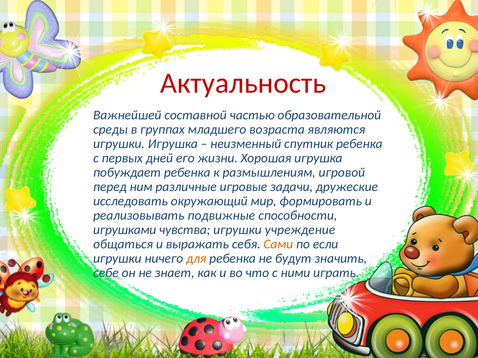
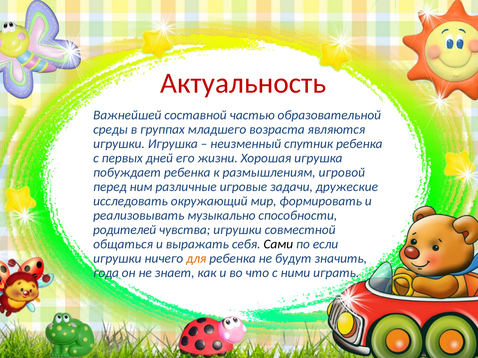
подвижные: подвижные -> музыкально
игрушками: игрушками -> родителей
учреждение: учреждение -> совместной
Сами colour: orange -> black
себе: себе -> года
